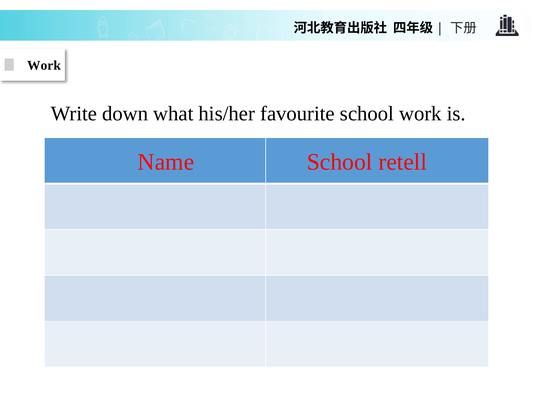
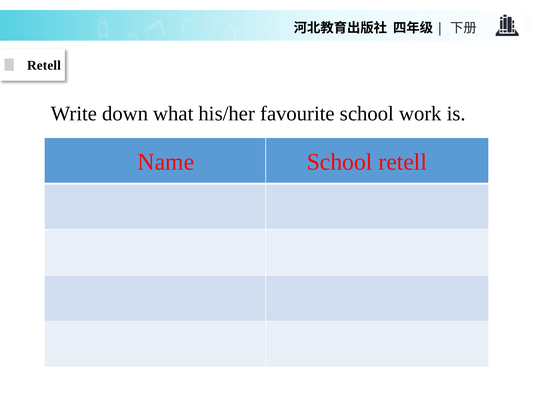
Work at (44, 65): Work -> Retell
